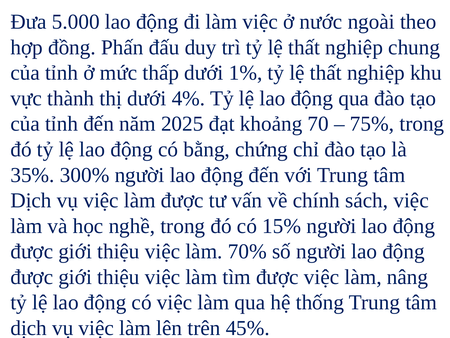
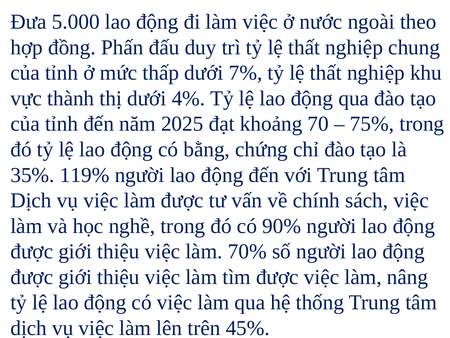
1%: 1% -> 7%
300%: 300% -> 119%
15%: 15% -> 90%
